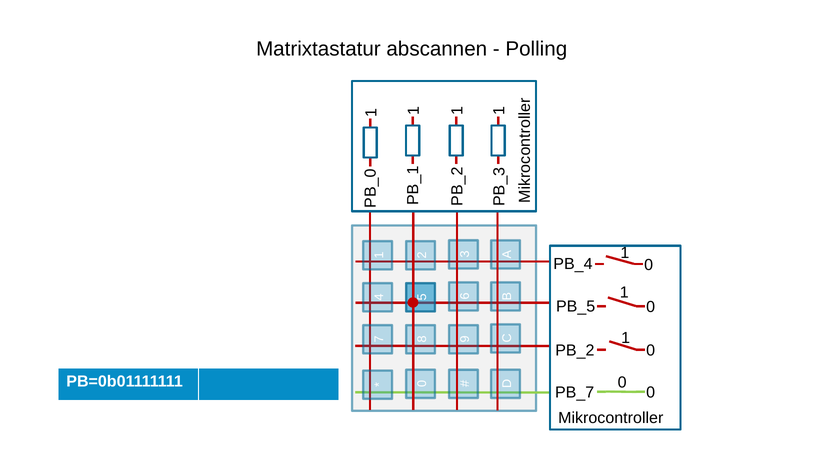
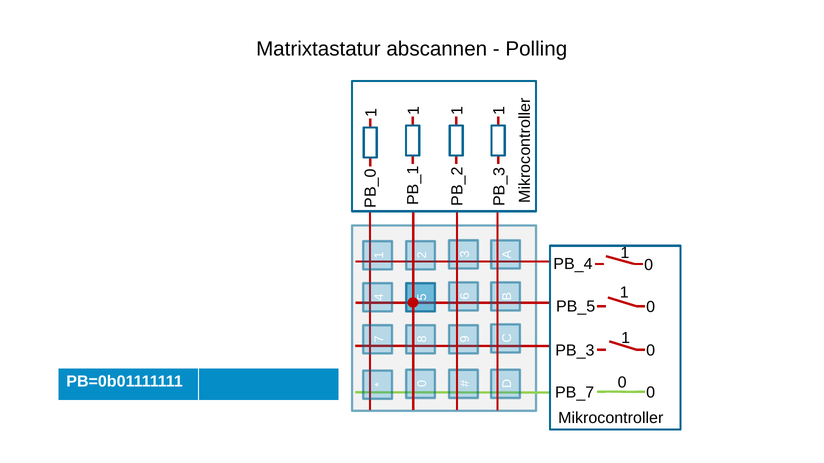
PB_2: PB_2 -> PB_3
